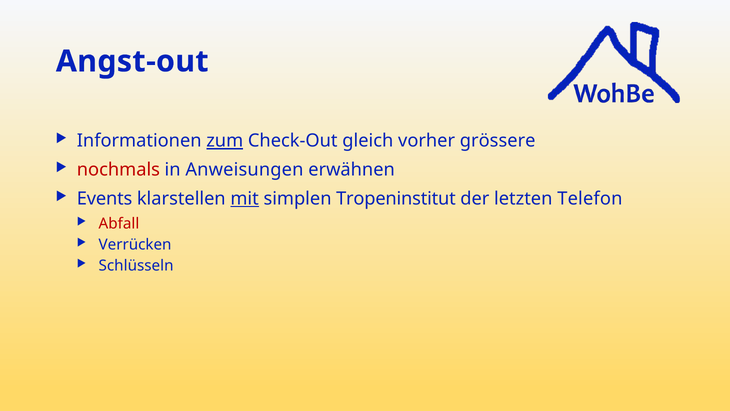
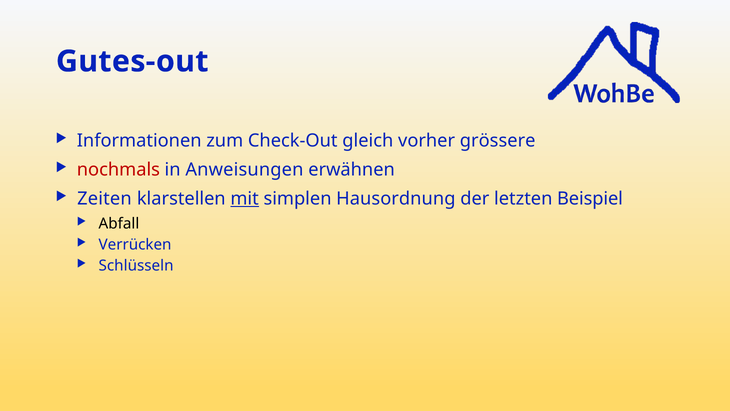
Angst-out: Angst-out -> Gutes-out
zum underline: present -> none
Events: Events -> Zeiten
Tropeninstitut: Tropeninstitut -> Hausordnung
Telefon: Telefon -> Beispiel
Abfall colour: red -> black
